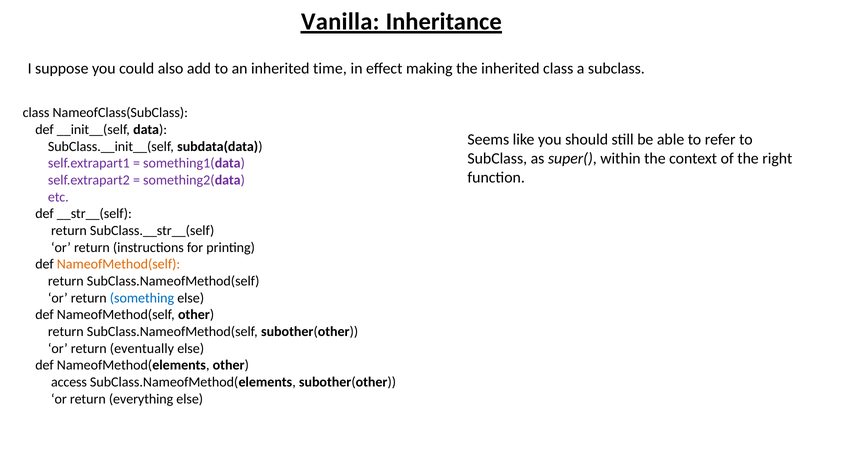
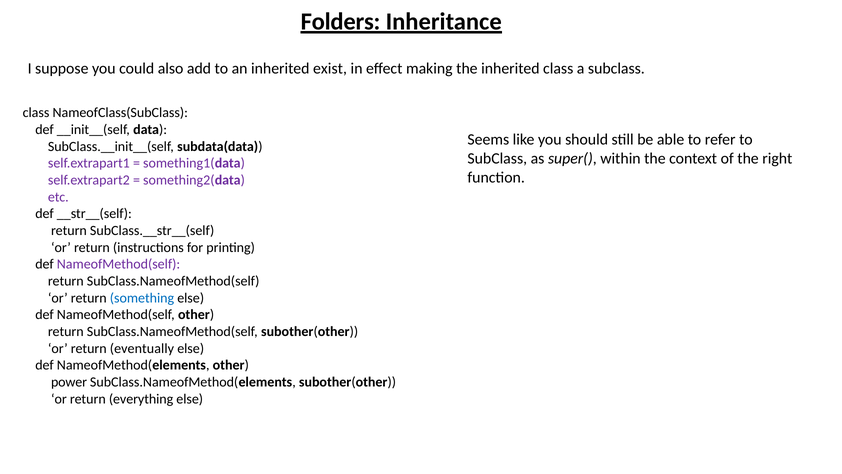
Vanilla: Vanilla -> Folders
time: time -> exist
NameofMethod(self at (118, 264) colour: orange -> purple
access: access -> power
